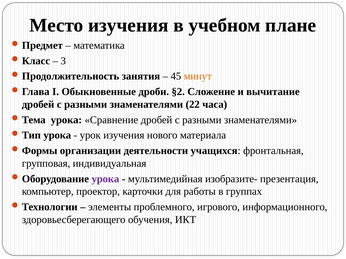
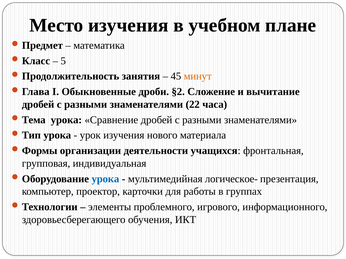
3: 3 -> 5
урока at (105, 179) colour: purple -> blue
изобразите-: изобразите- -> логическое-
